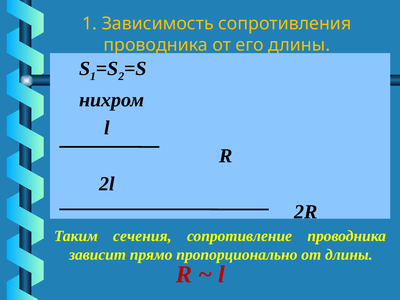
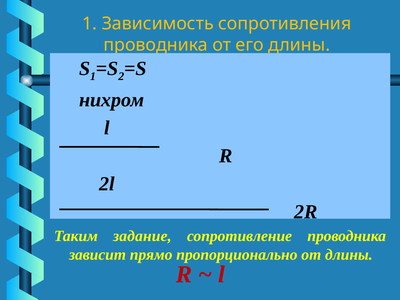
сечения: сечения -> задание
